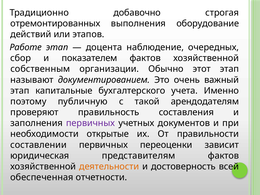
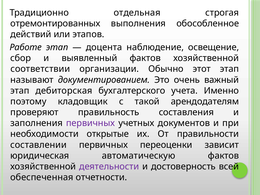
добавочно: добавочно -> отдельная
оборудование: оборудование -> обособленное
очередных: очередных -> освещение
показателем: показателем -> выявленный
собственным: собственным -> соответствии
капитальные: капитальные -> дебиторская
публичную: публичную -> кладовщик
представителям: представителям -> автоматическую
деятельности colour: orange -> purple
